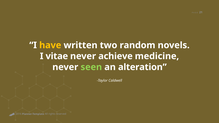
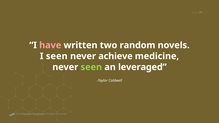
have colour: yellow -> pink
I vitae: vitae -> seen
alteration: alteration -> leveraged
